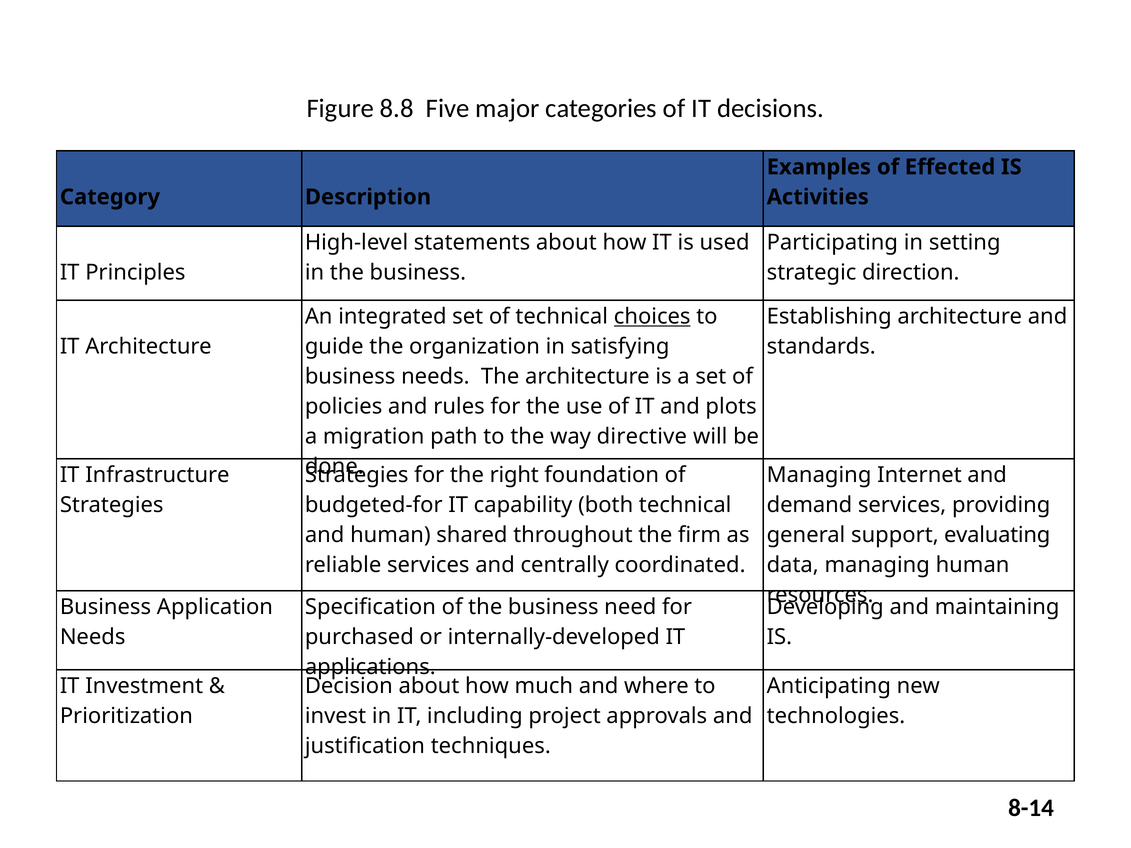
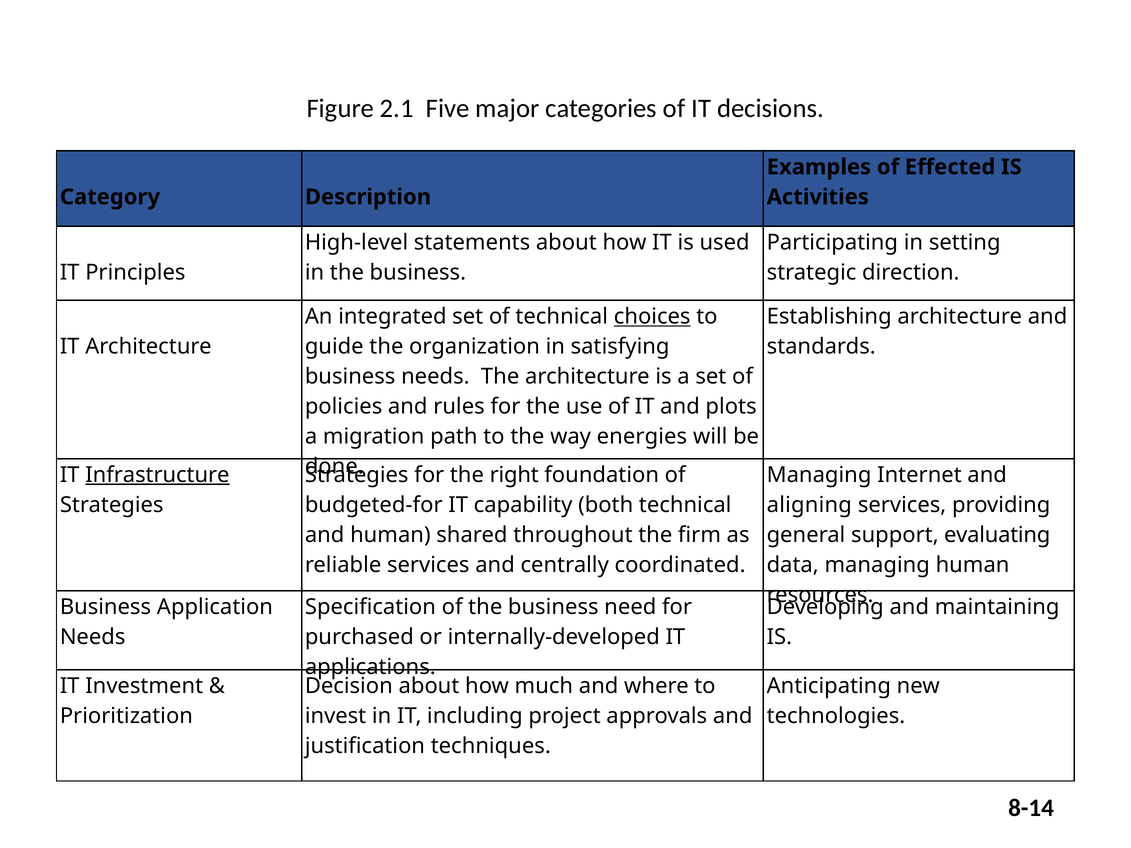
8.8: 8.8 -> 2.1
directive: directive -> energies
Infrastructure underline: none -> present
demand: demand -> aligning
